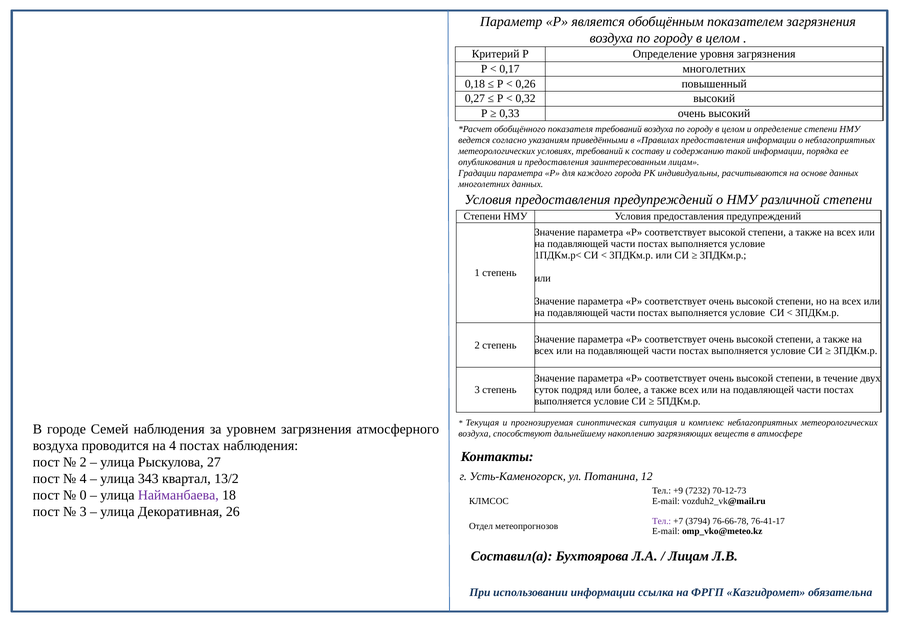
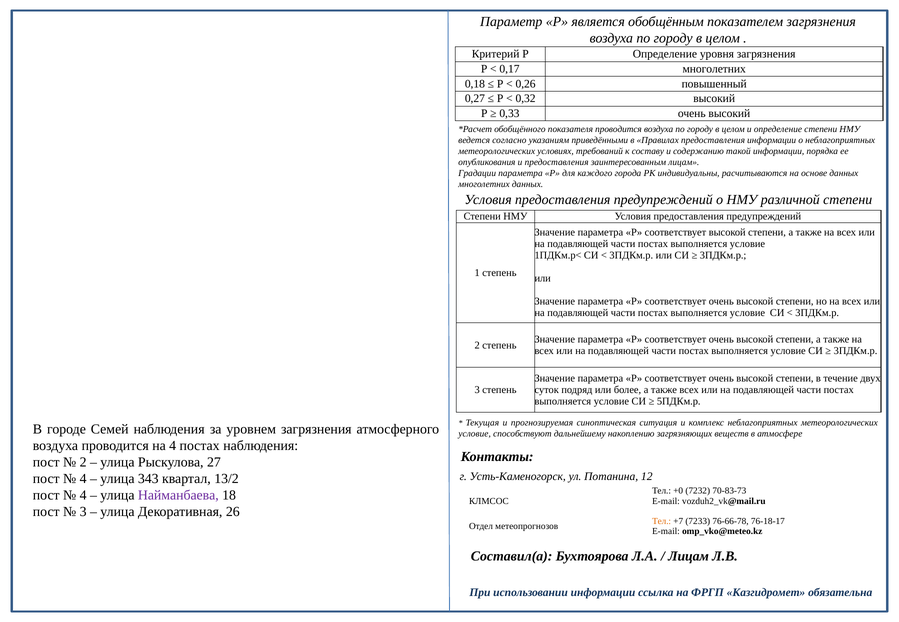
показателя требований: требований -> проводится
воздуха at (475, 434): воздуха -> условие
+9: +9 -> +0
70-12-73: 70-12-73 -> 70-83-73
0 at (83, 496): 0 -> 4
Тел at (662, 522) colour: purple -> orange
3794: 3794 -> 7233
76-41-17: 76-41-17 -> 76-18-17
